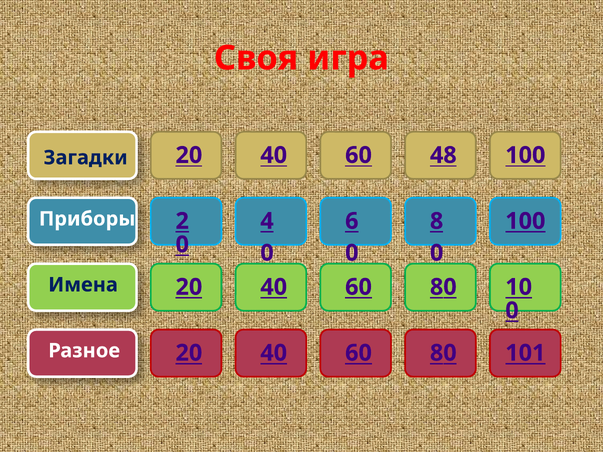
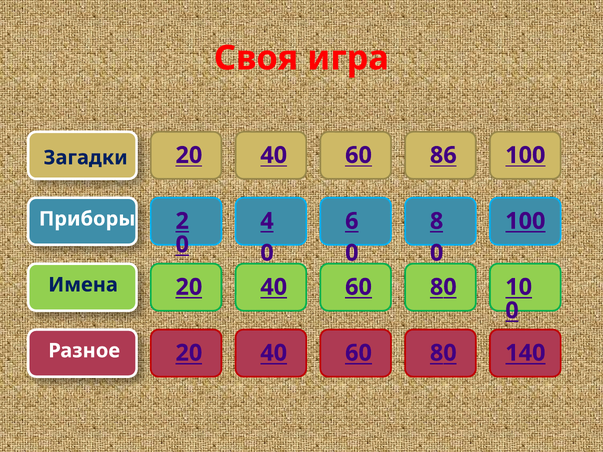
48: 48 -> 86
101: 101 -> 140
